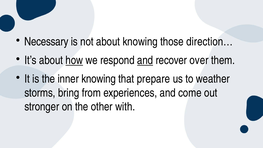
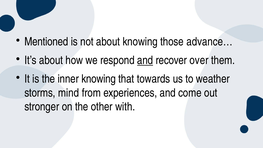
Necessary: Necessary -> Mentioned
direction…: direction… -> advance…
how underline: present -> none
prepare: prepare -> towards
bring: bring -> mind
